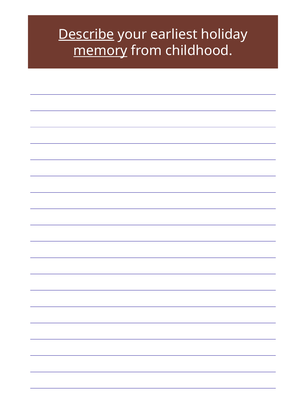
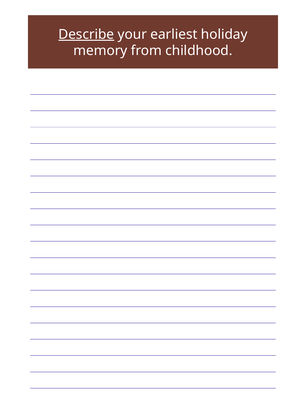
memory underline: present -> none
